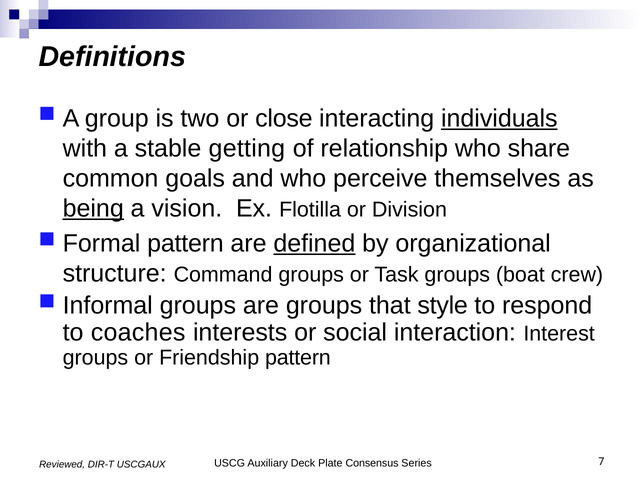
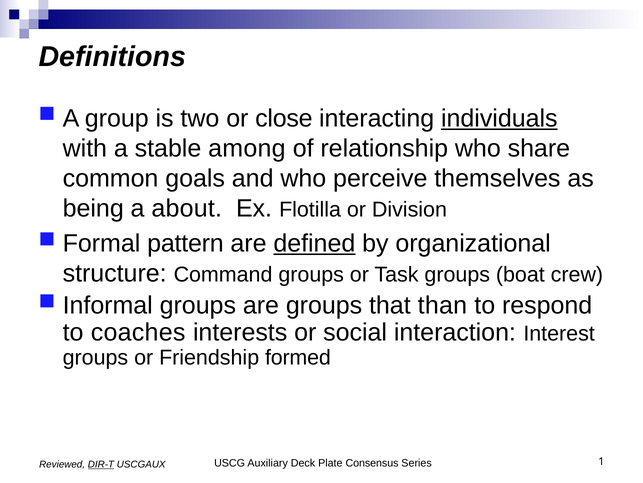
getting: getting -> among
being underline: present -> none
vision: vision -> about
style: style -> than
Friendship pattern: pattern -> formed
7: 7 -> 1
DIR-T underline: none -> present
